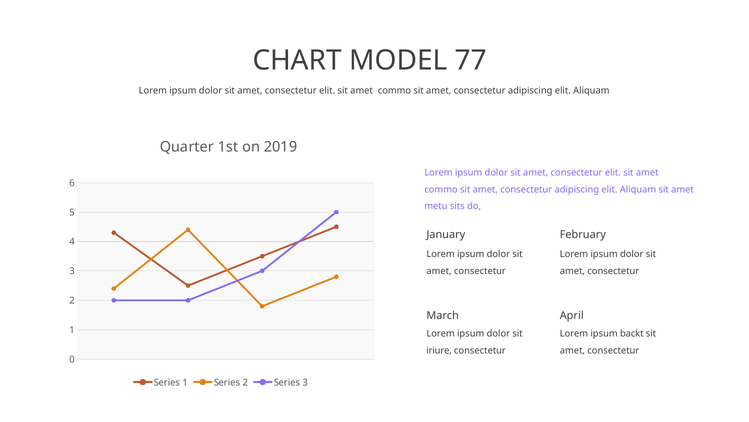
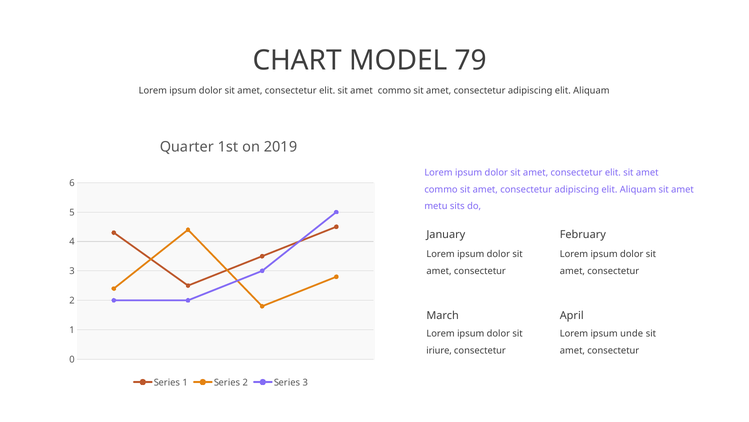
77: 77 -> 79
backt: backt -> unde
